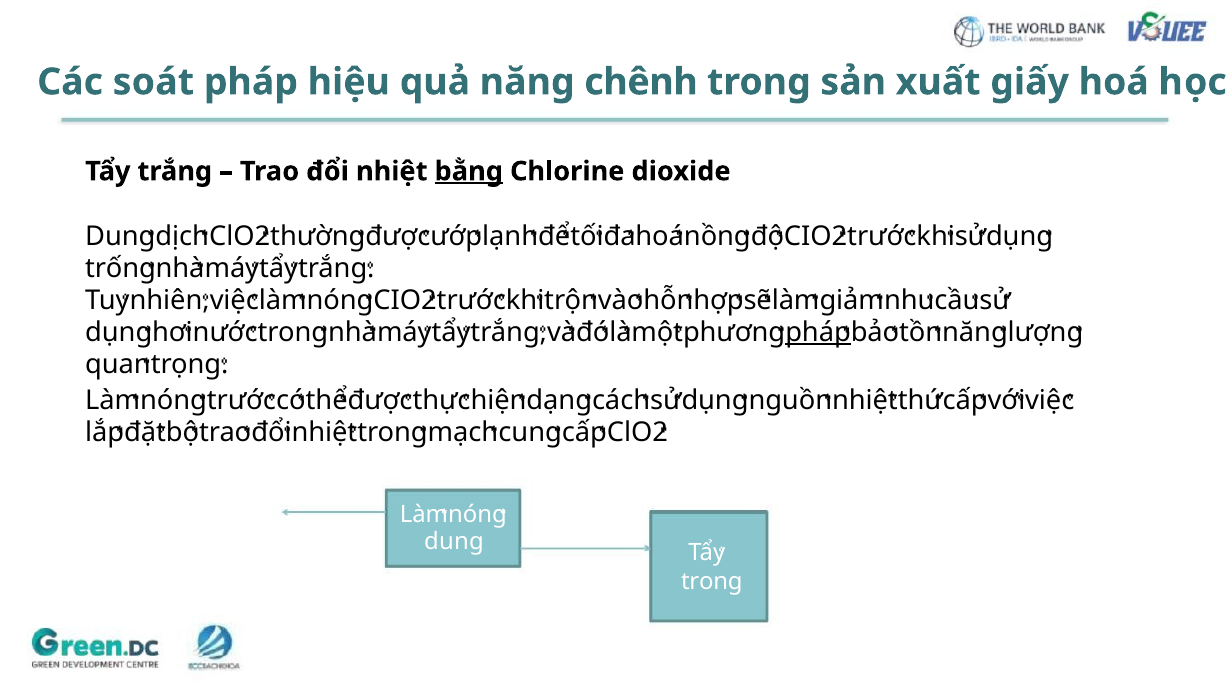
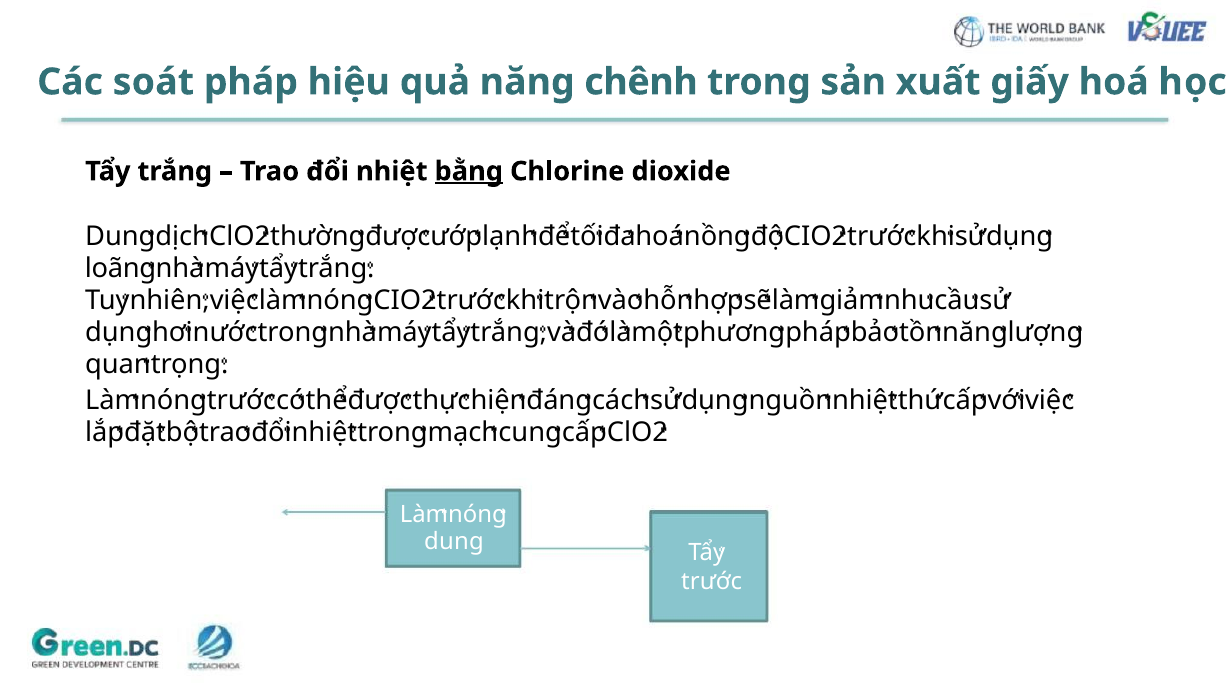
trống: trống -> loãng
pháp at (818, 333) underline: present -> none
dạng: dạng -> đáng
trong at (712, 581): trong -> trước
